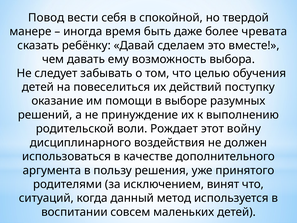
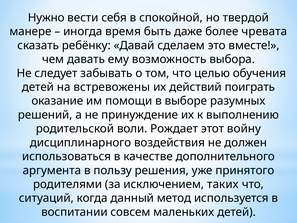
Повод: Повод -> Нужно
повеселиться: повеселиться -> встревожены
поступку: поступку -> поиграть
винят: винят -> таких
